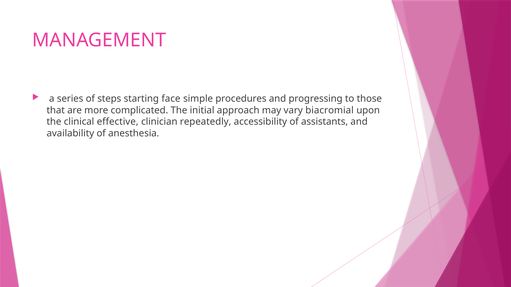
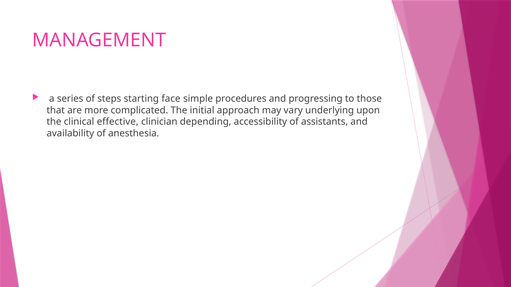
biacromial: biacromial -> underlying
repeatedly: repeatedly -> depending
